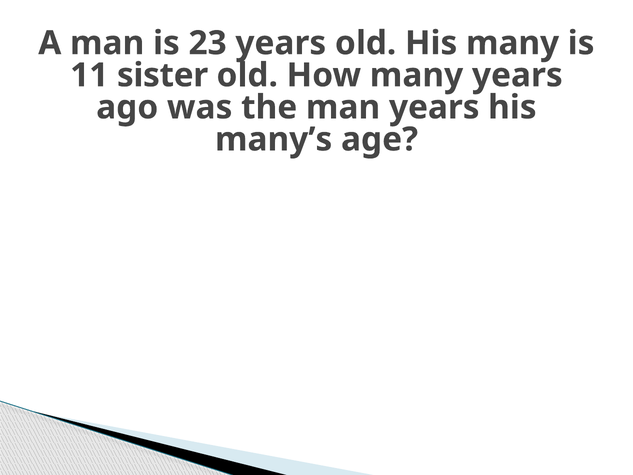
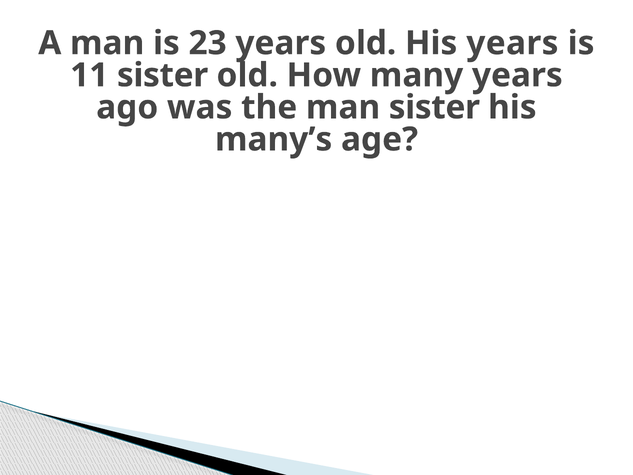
His many: many -> years
man years: years -> sister
